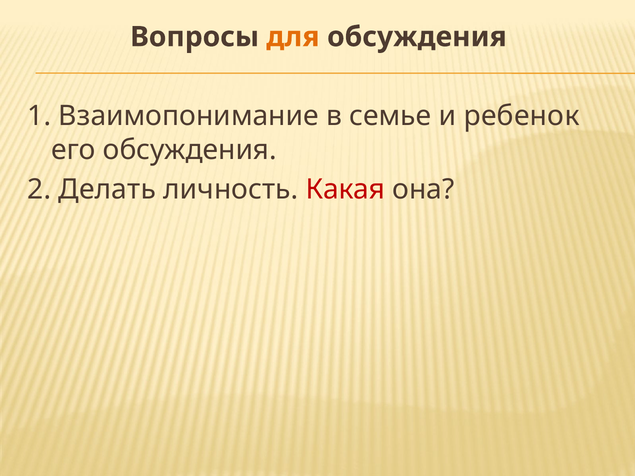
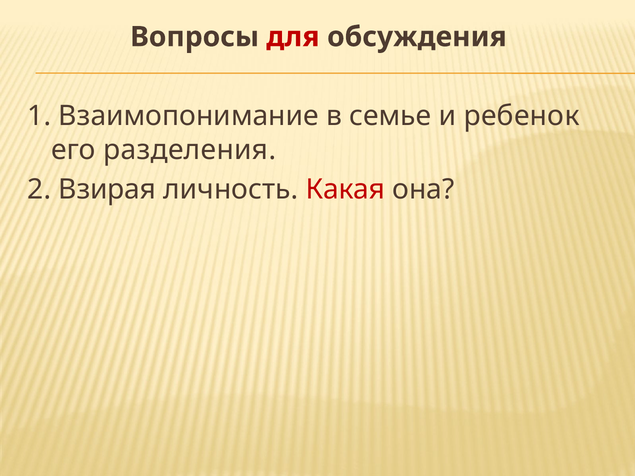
для colour: orange -> red
его обсуждения: обсуждения -> разделения
Делать: Делать -> Взирая
